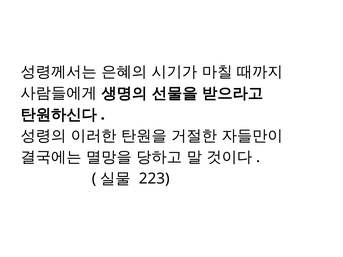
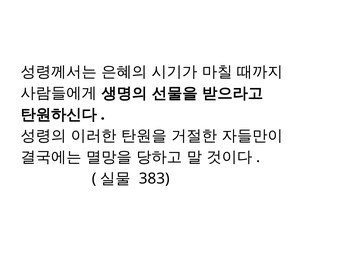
223: 223 -> 383
